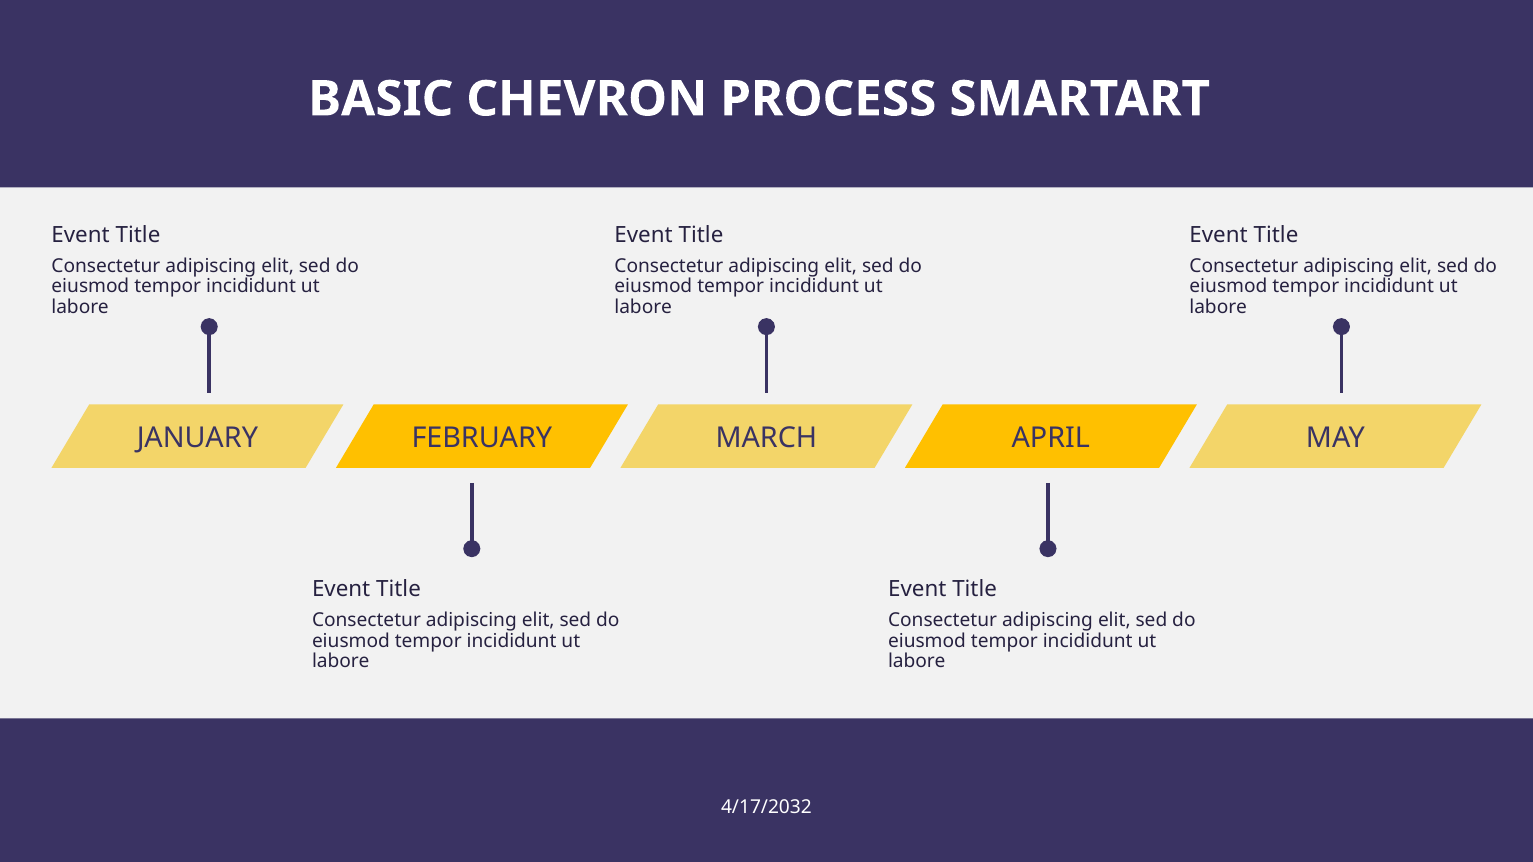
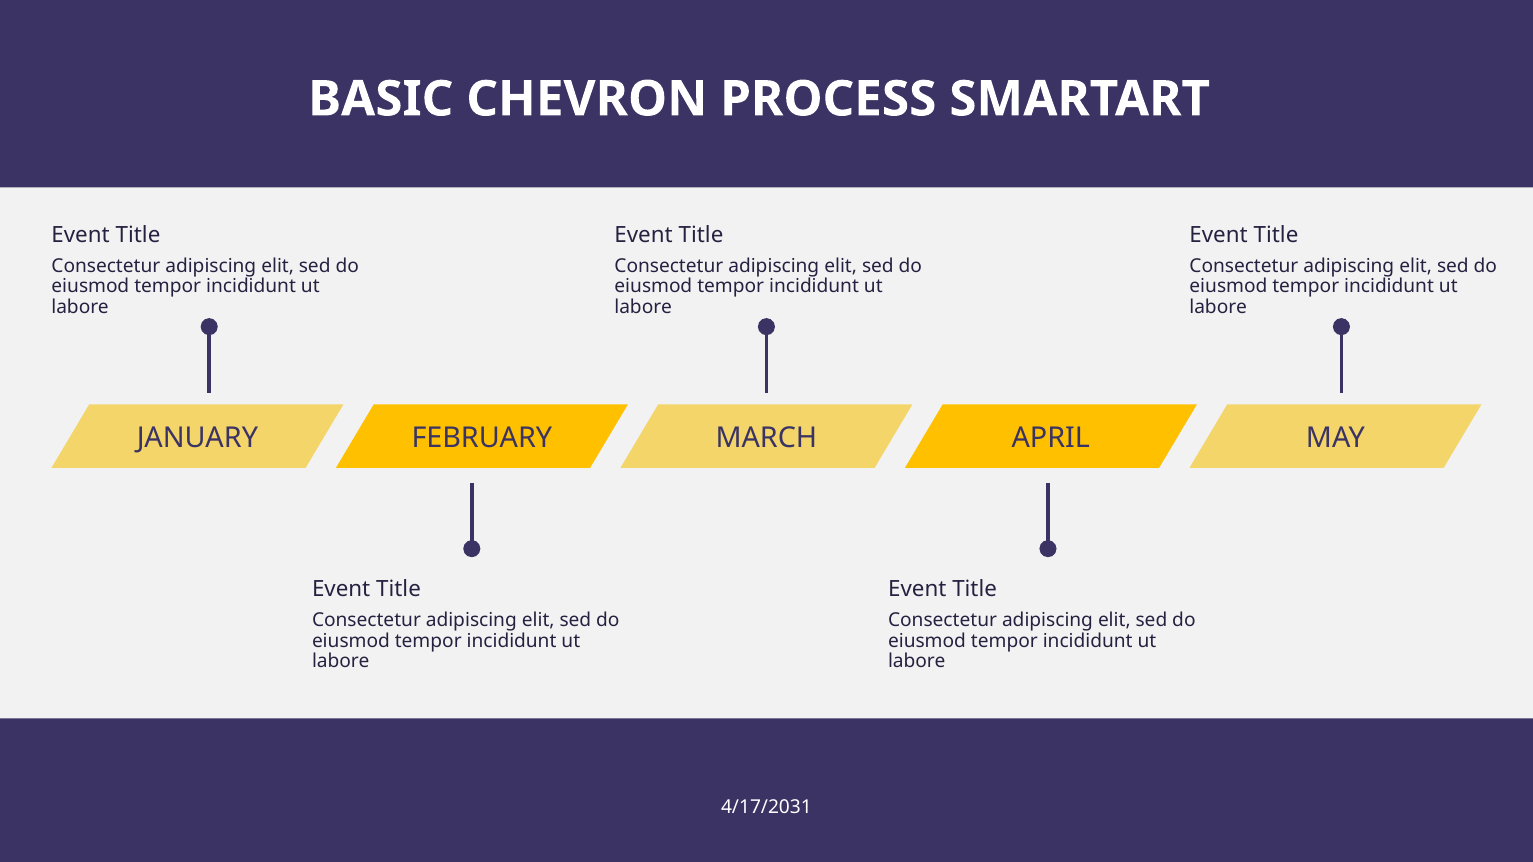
4/17/2032: 4/17/2032 -> 4/17/2031
